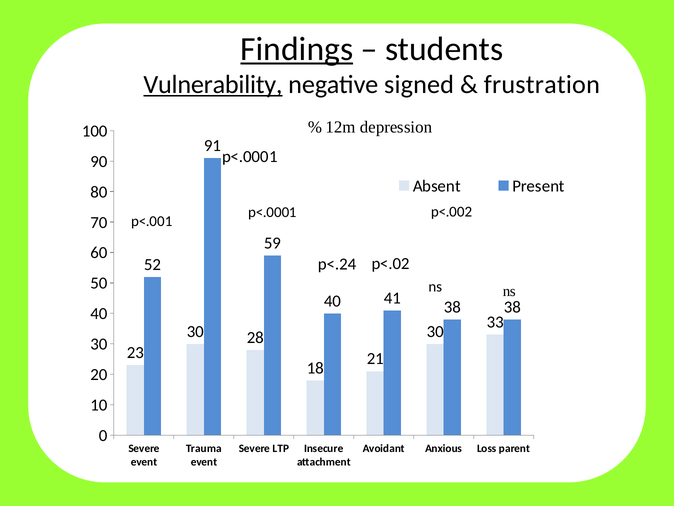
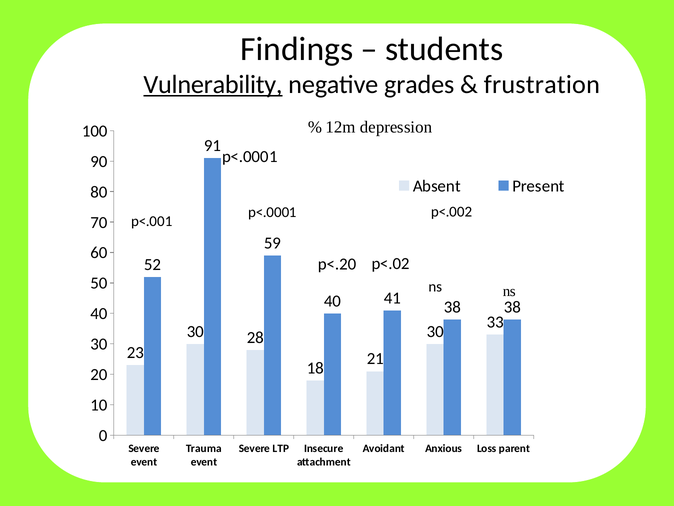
Findings underline: present -> none
signed: signed -> grades
p<.24: p<.24 -> p<.20
